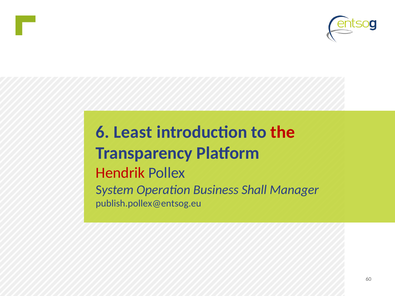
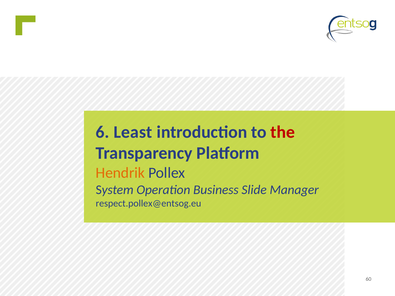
Hendrik colour: red -> orange
Shall: Shall -> Slide
publish.pollex@entsog.eu: publish.pollex@entsog.eu -> respect.pollex@entsog.eu
